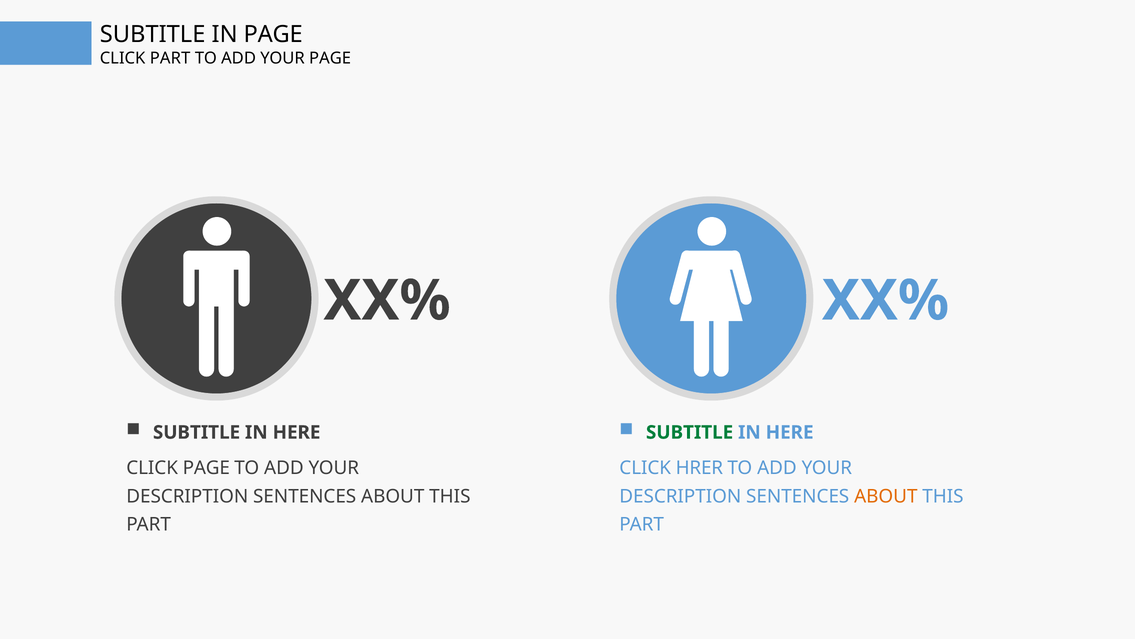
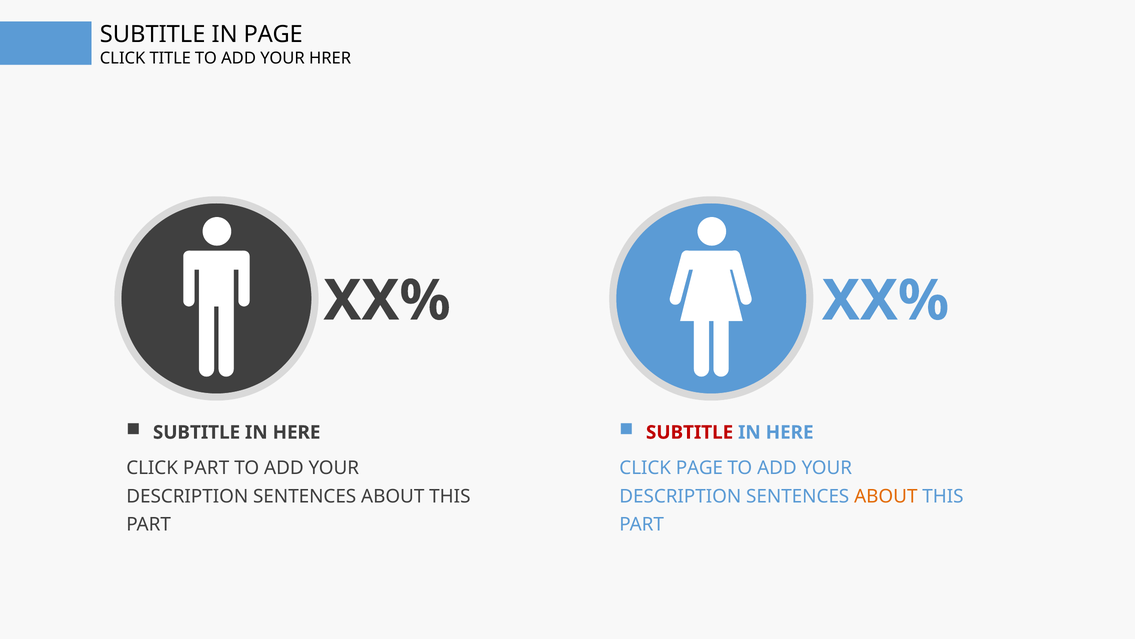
CLICK PART: PART -> TITLE
YOUR PAGE: PAGE -> HRER
SUBTITLE at (690, 432) colour: green -> red
CLICK PAGE: PAGE -> PART
CLICK HRER: HRER -> PAGE
